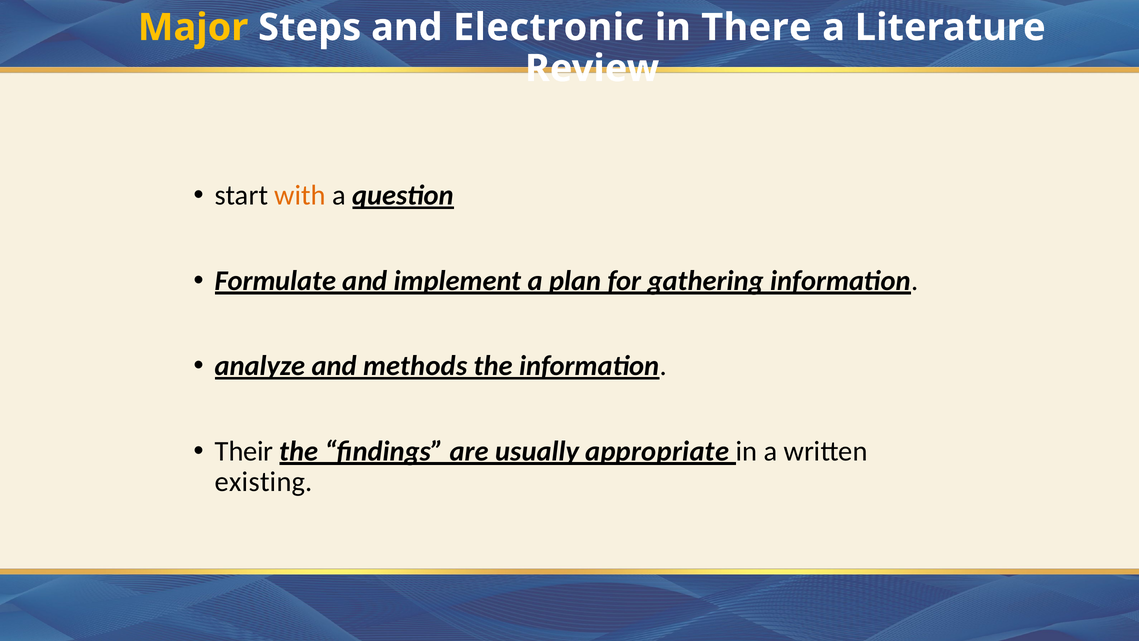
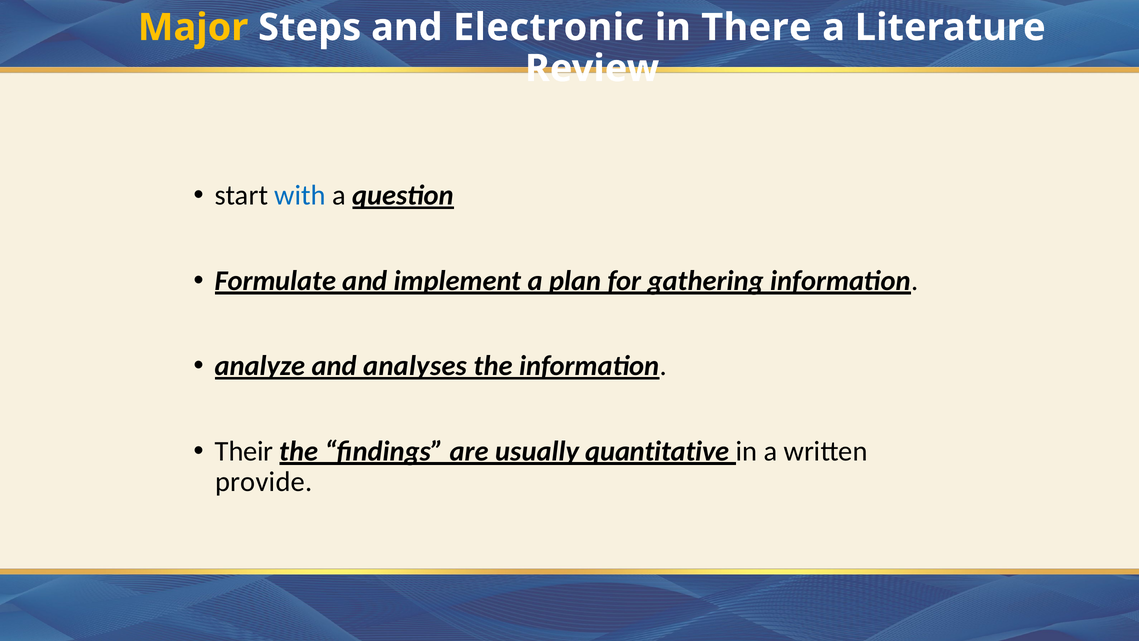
with colour: orange -> blue
methods: methods -> analyses
appropriate: appropriate -> quantitative
existing: existing -> provide
